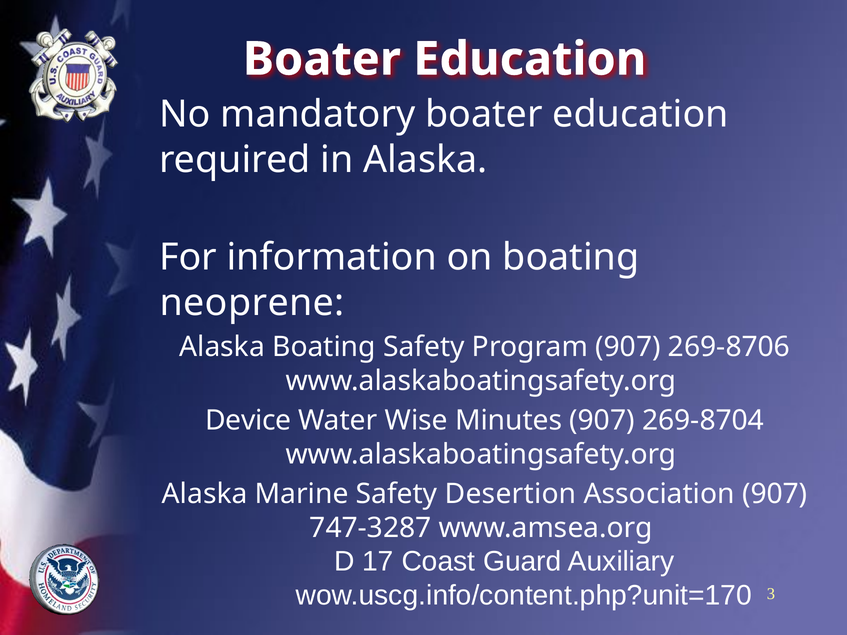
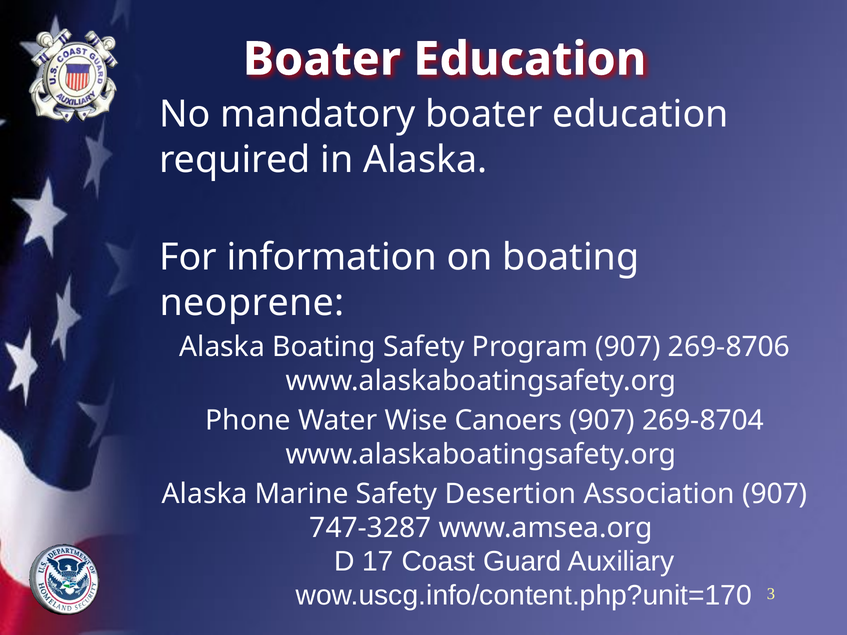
Device: Device -> Phone
Minutes: Minutes -> Canoers
